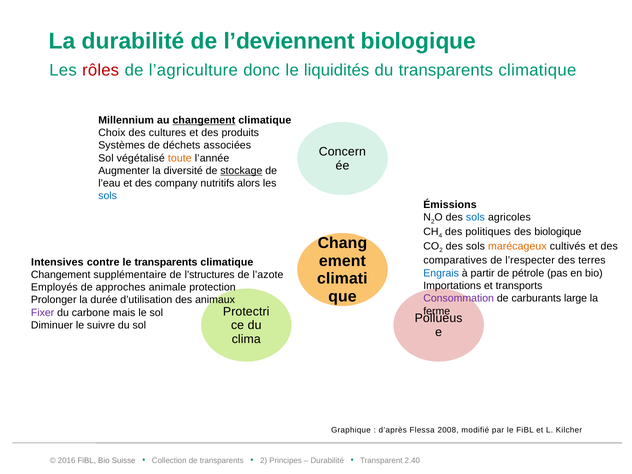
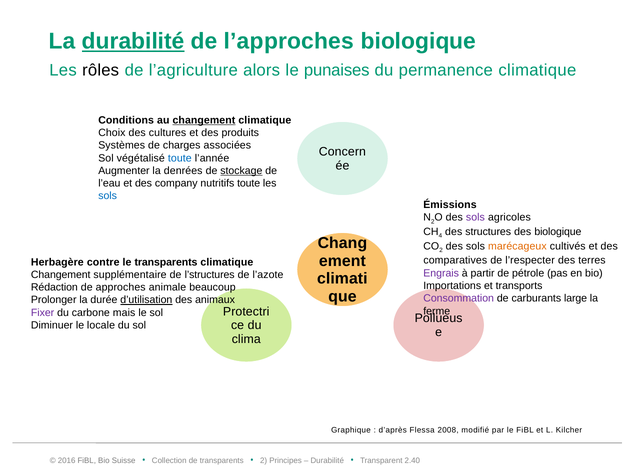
durabilité at (133, 41) underline: none -> present
l’deviennent: l’deviennent -> l’approches
rôles colour: red -> black
donc: donc -> alors
liquidités: liquidités -> punaises
du transparents: transparents -> permanence
Millennium: Millennium -> Conditions
déchets: déchets -> charges
toute at (180, 158) colour: orange -> blue
diversité: diversité -> denrées
nutritifs alors: alors -> toute
sols at (475, 217) colour: blue -> purple
politiques: politiques -> structures
Intensives: Intensives -> Herbagère
Engrais colour: blue -> purple
Employés: Employés -> Rédaction
protection: protection -> beaucoup
d’utilisation underline: none -> present
suivre: suivre -> locale
